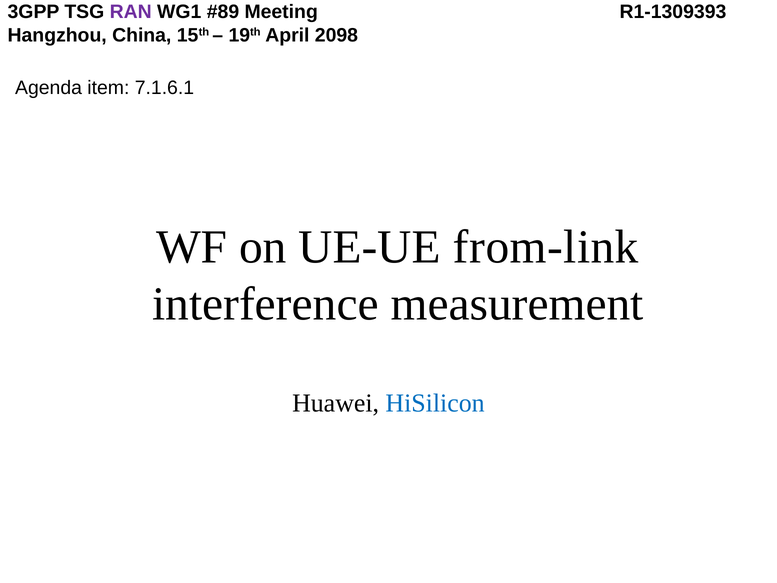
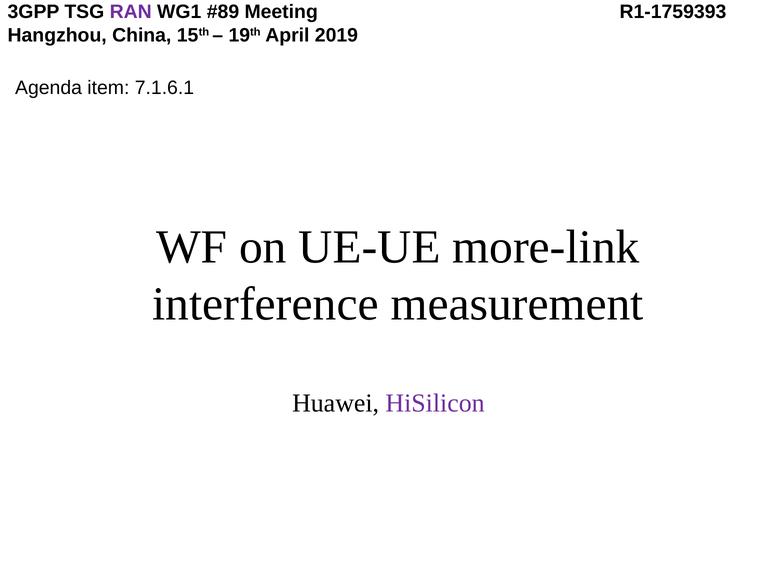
R1-1309393: R1-1309393 -> R1-1759393
2098: 2098 -> 2019
from-link: from-link -> more-link
HiSilicon colour: blue -> purple
